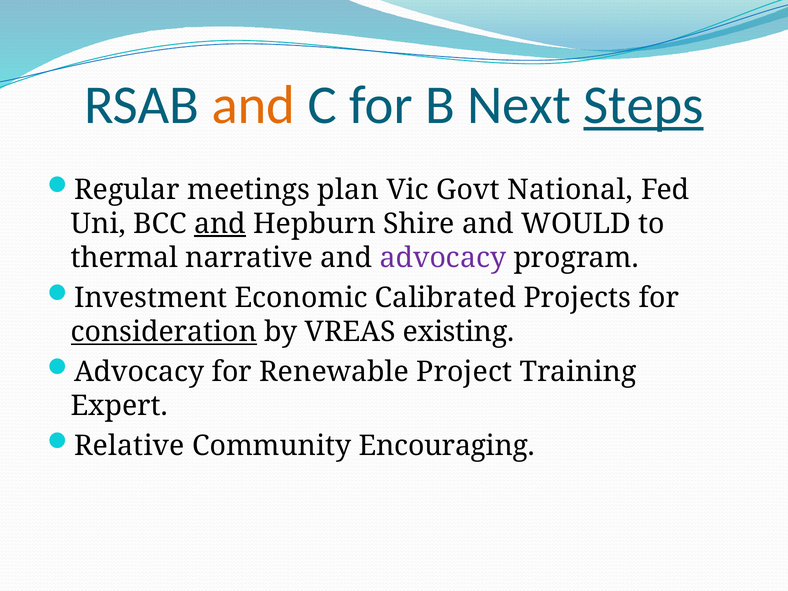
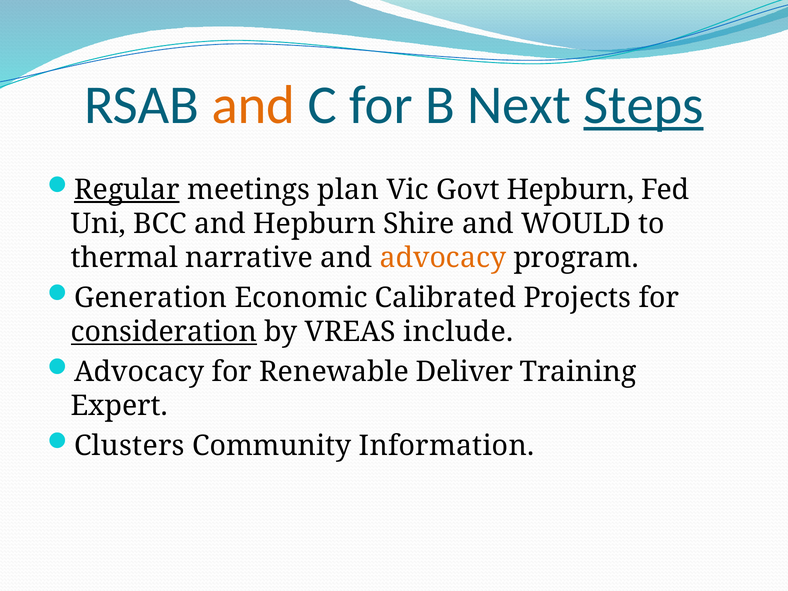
Regular underline: none -> present
Govt National: National -> Hepburn
and at (220, 224) underline: present -> none
advocacy at (443, 258) colour: purple -> orange
Investment: Investment -> Generation
existing: existing -> include
Project: Project -> Deliver
Relative: Relative -> Clusters
Encouraging: Encouraging -> Information
